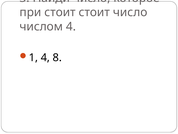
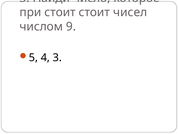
стоит число: число -> чисел
числом 4: 4 -> 9
1: 1 -> 5
4 8: 8 -> 3
